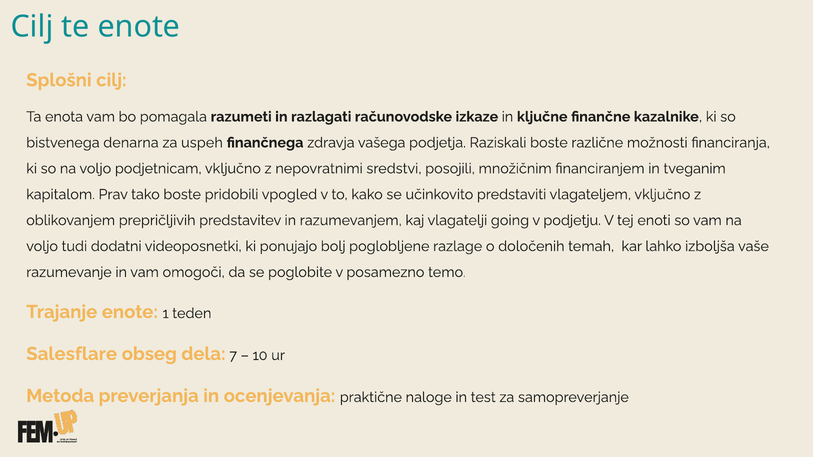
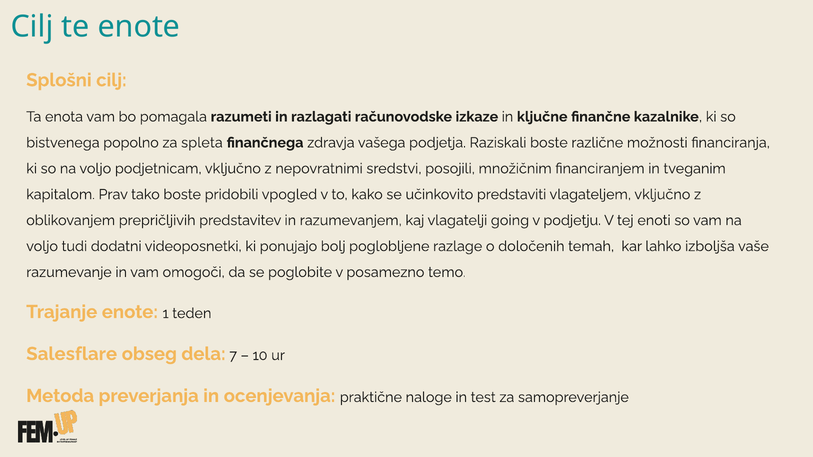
denarna: denarna -> popolno
uspeh: uspeh -> spleta
